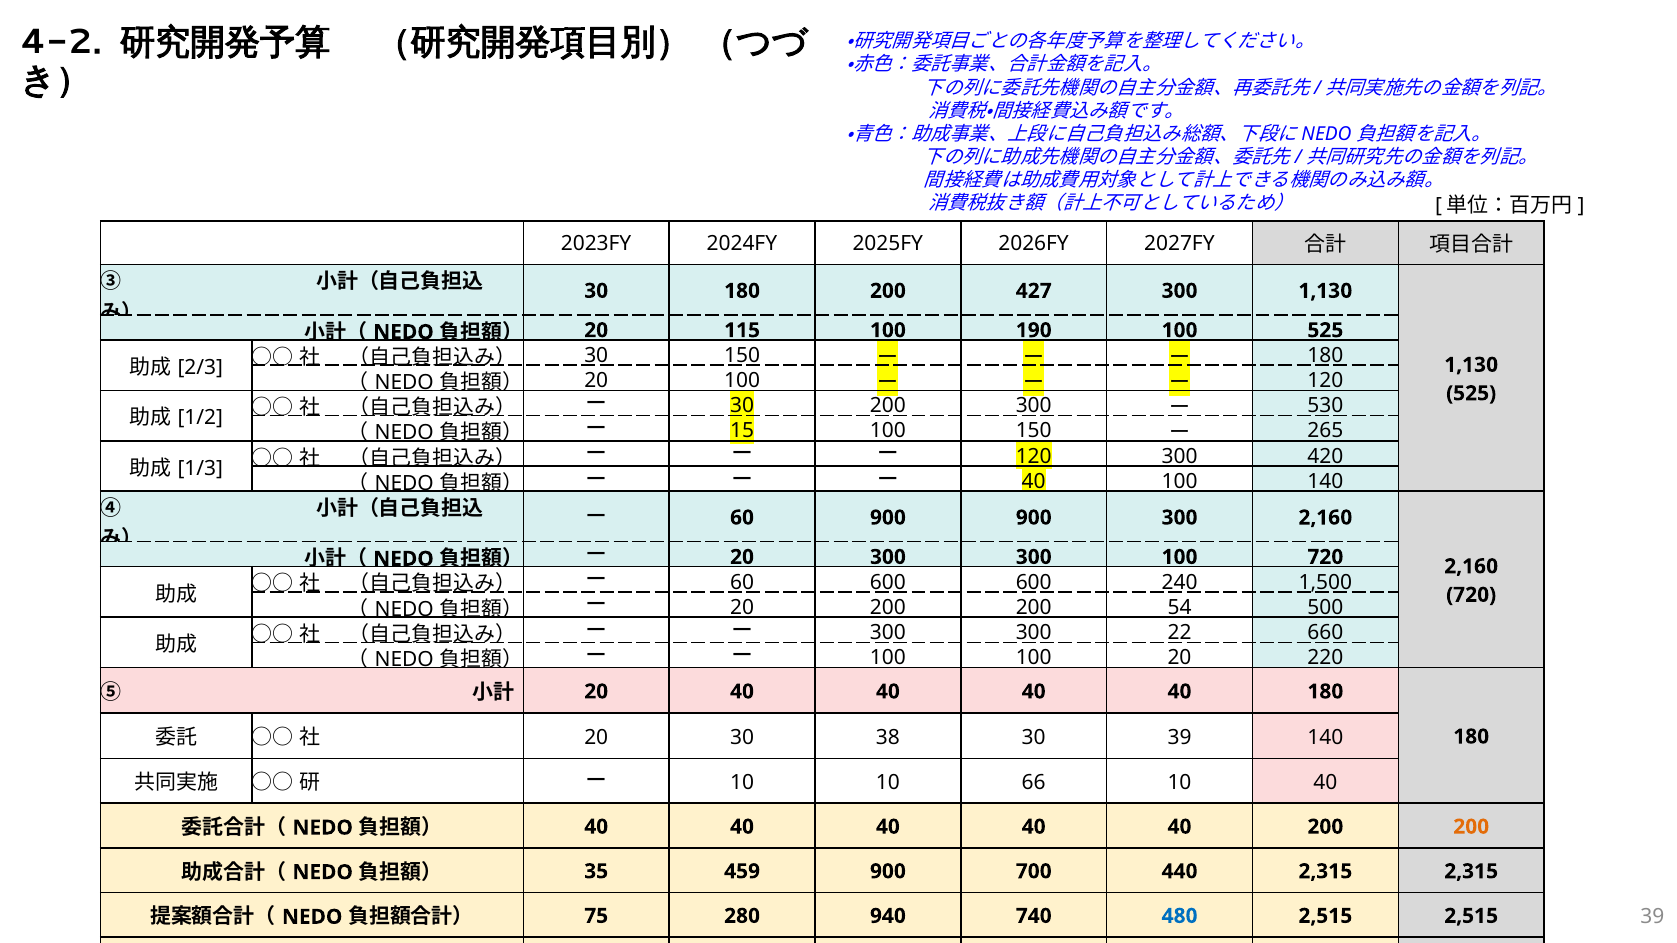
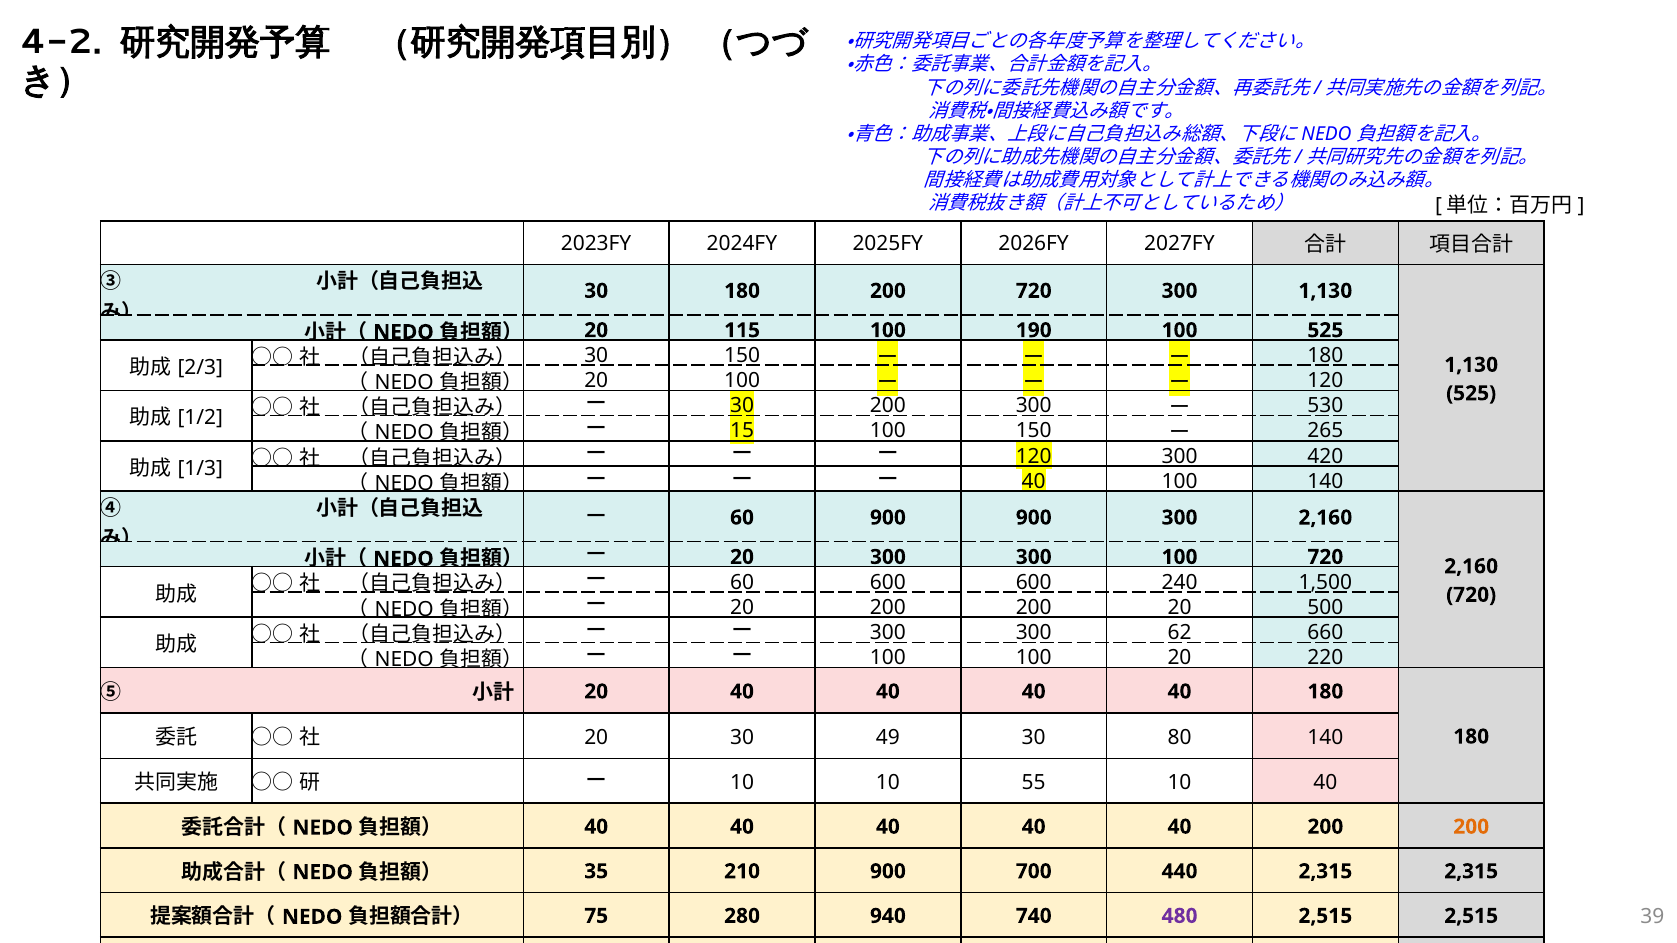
200 427: 427 -> 720
200 54: 54 -> 20
22: 22 -> 62
38: 38 -> 49
30 39: 39 -> 80
66: 66 -> 55
459: 459 -> 210
480 at (1180, 916) colour: blue -> purple
